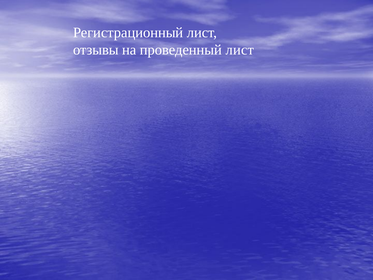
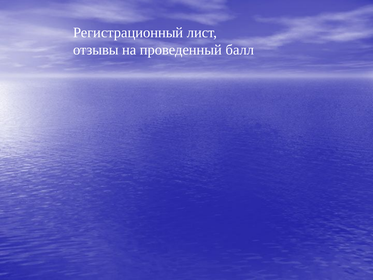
проведенный лист: лист -> балл
